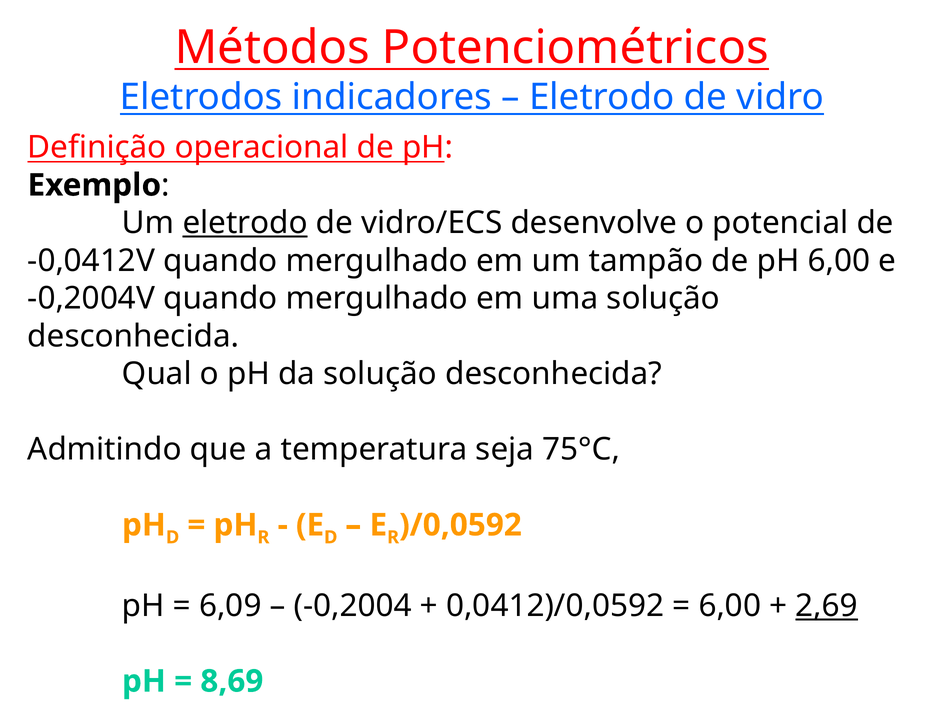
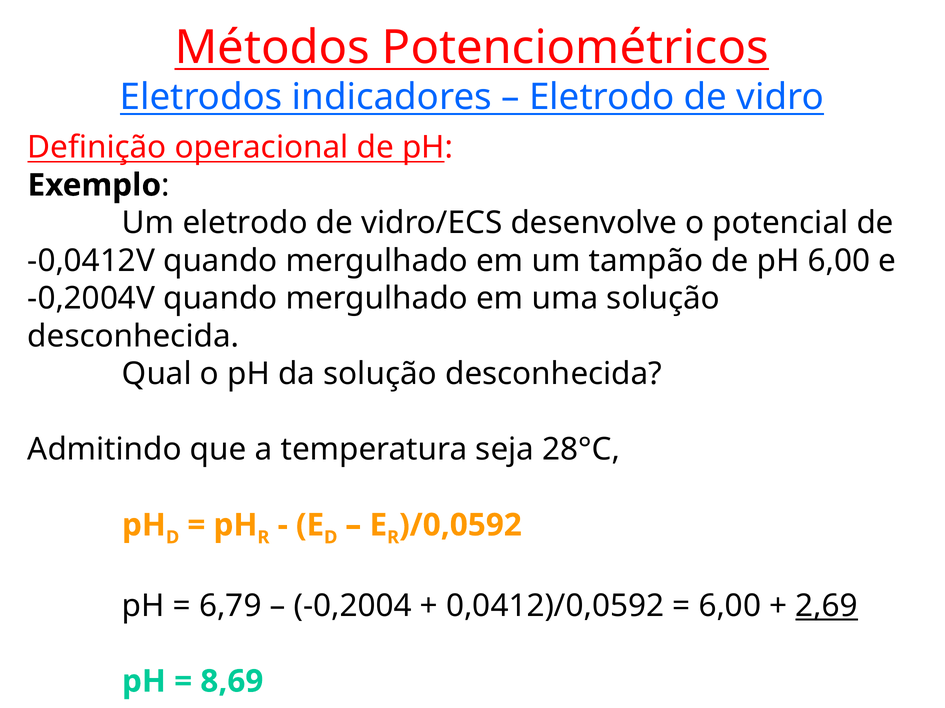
eletrodo at (245, 223) underline: present -> none
75°C: 75°C -> 28°C
6,09: 6,09 -> 6,79
